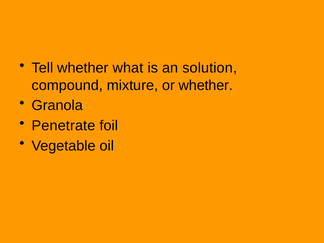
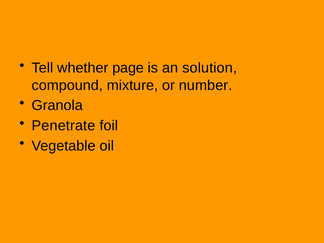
what: what -> page
or whether: whether -> number
